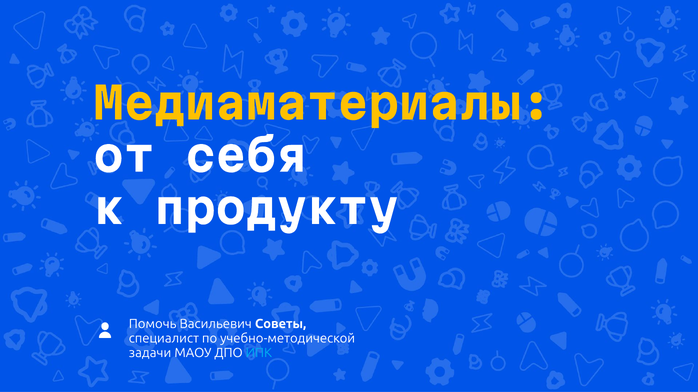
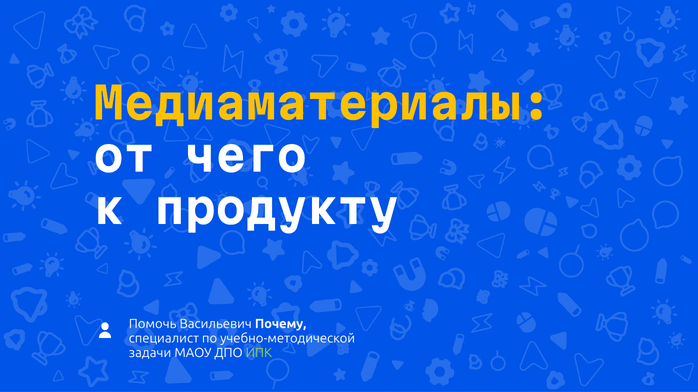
себя: себя -> чего
Советы: Советы -> Почему
ИПК colour: light blue -> light green
